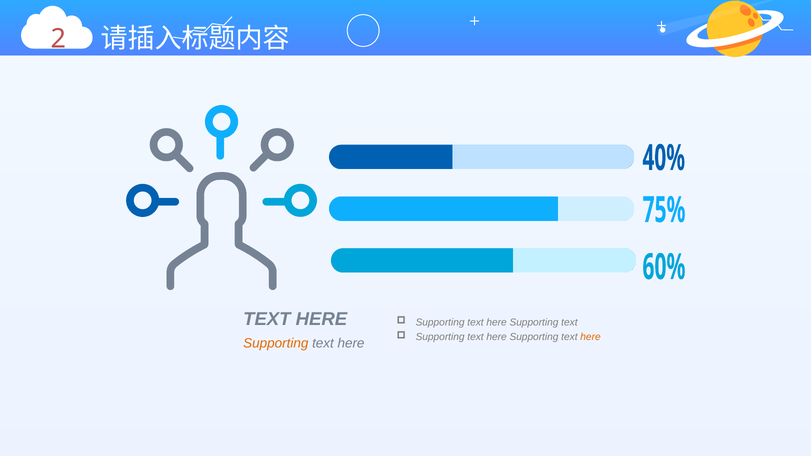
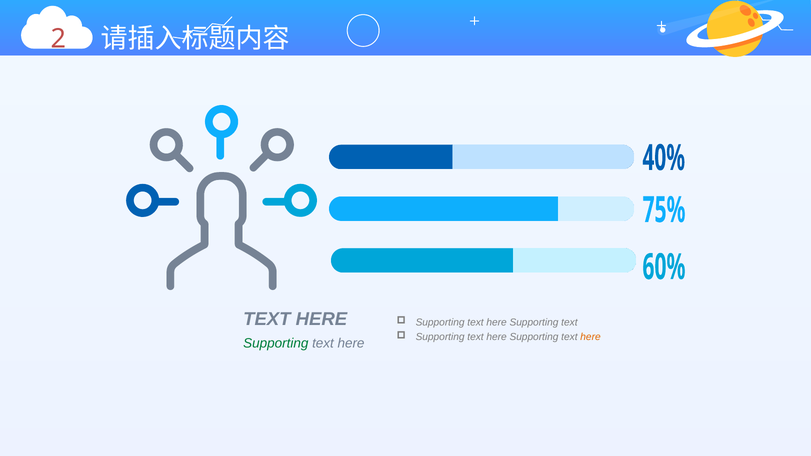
Supporting at (276, 343) colour: orange -> green
